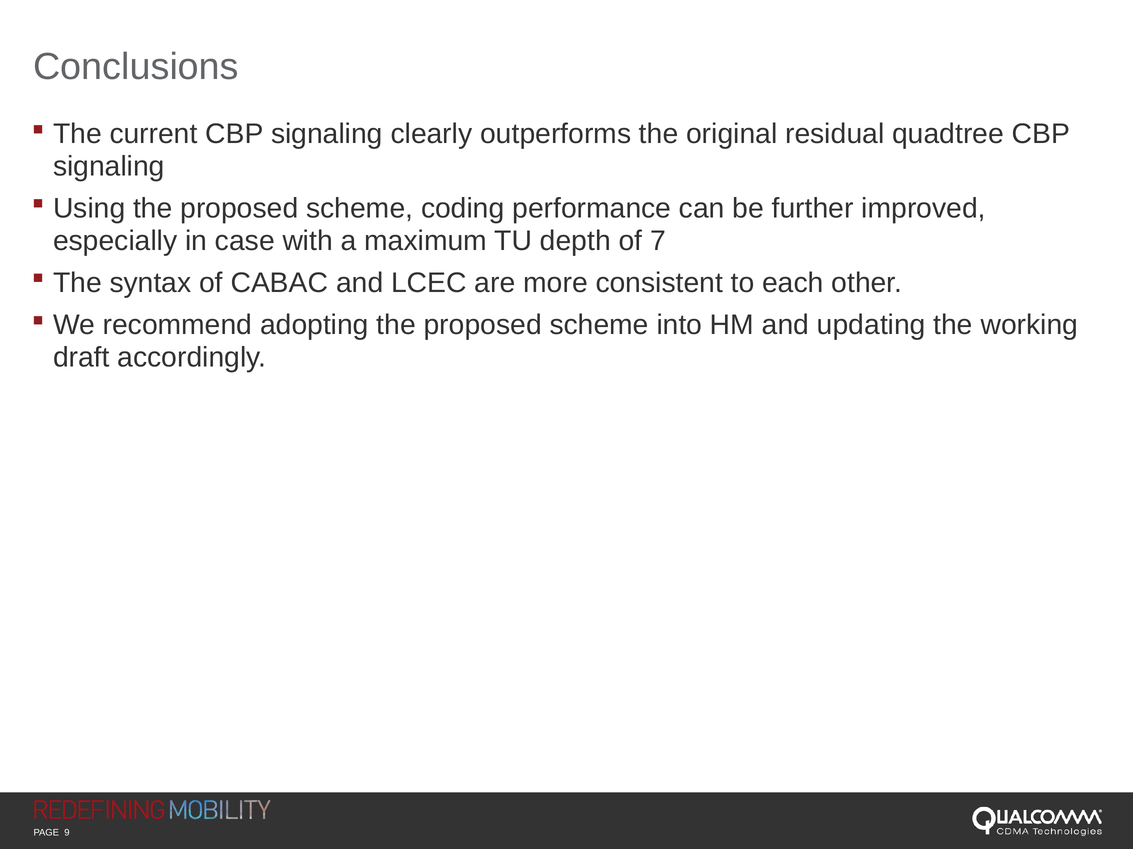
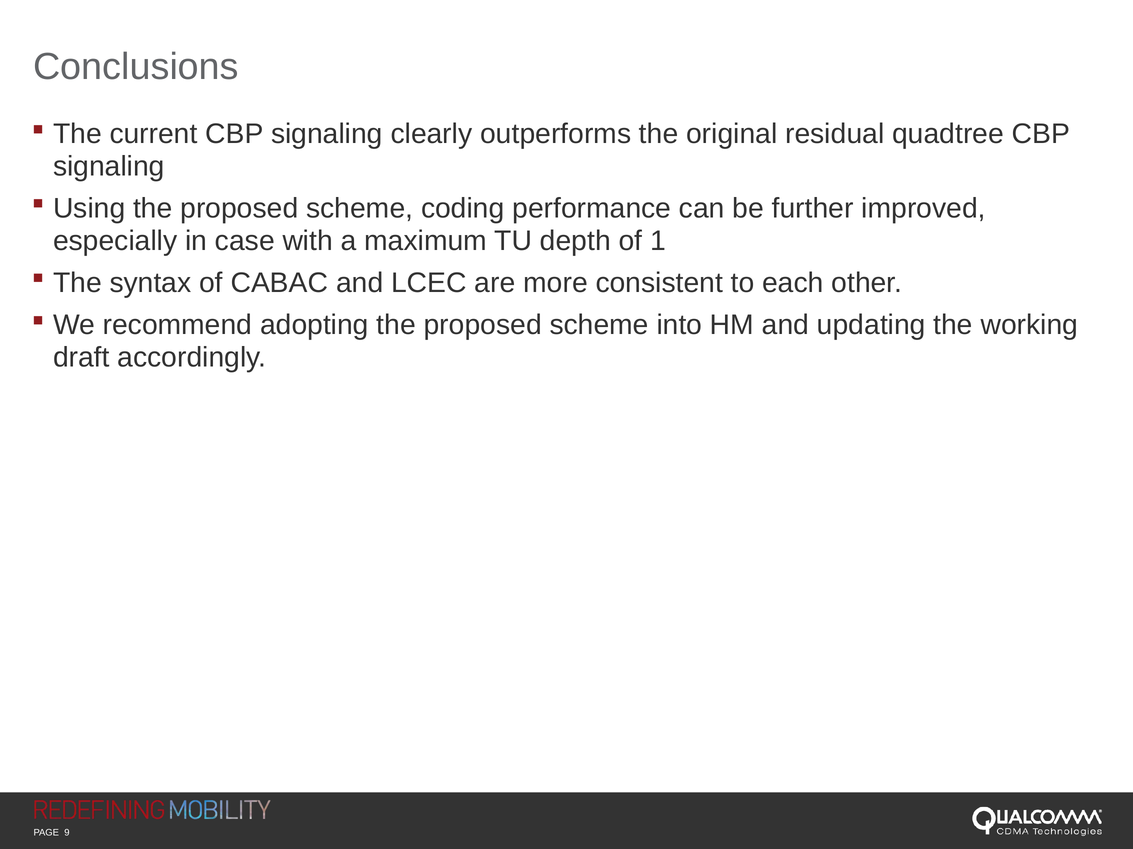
7: 7 -> 1
